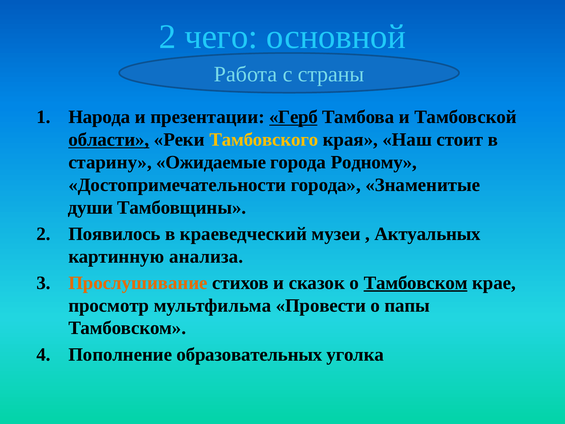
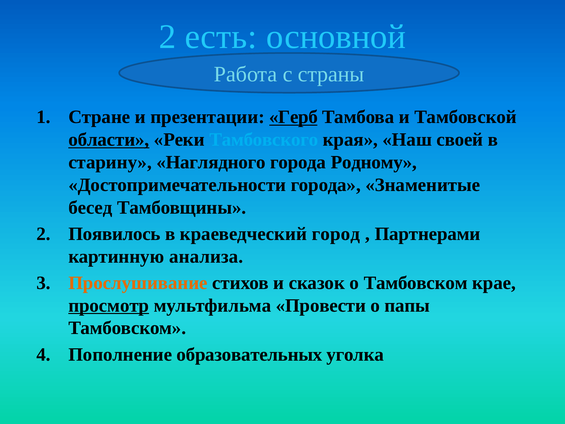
чего: чего -> есть
Народа: Народа -> Стране
Тамбовского colour: yellow -> light blue
стоит: стоит -> своей
Ожидаемые: Ожидаемые -> Наглядного
души: души -> бесед
музеи: музеи -> город
Актуальных: Актуальных -> Партнерами
Тамбовском at (416, 283) underline: present -> none
просмотр underline: none -> present
